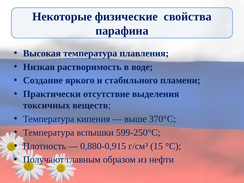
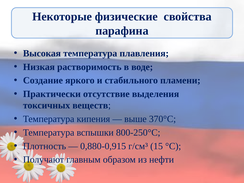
599-250°C: 599-250°C -> 800-250°C
